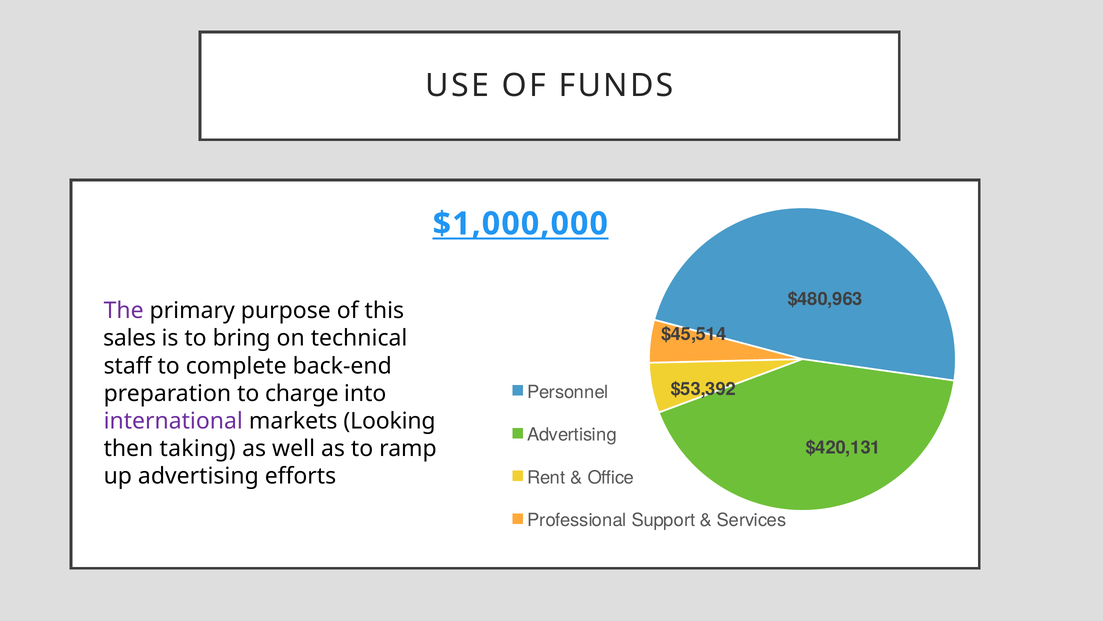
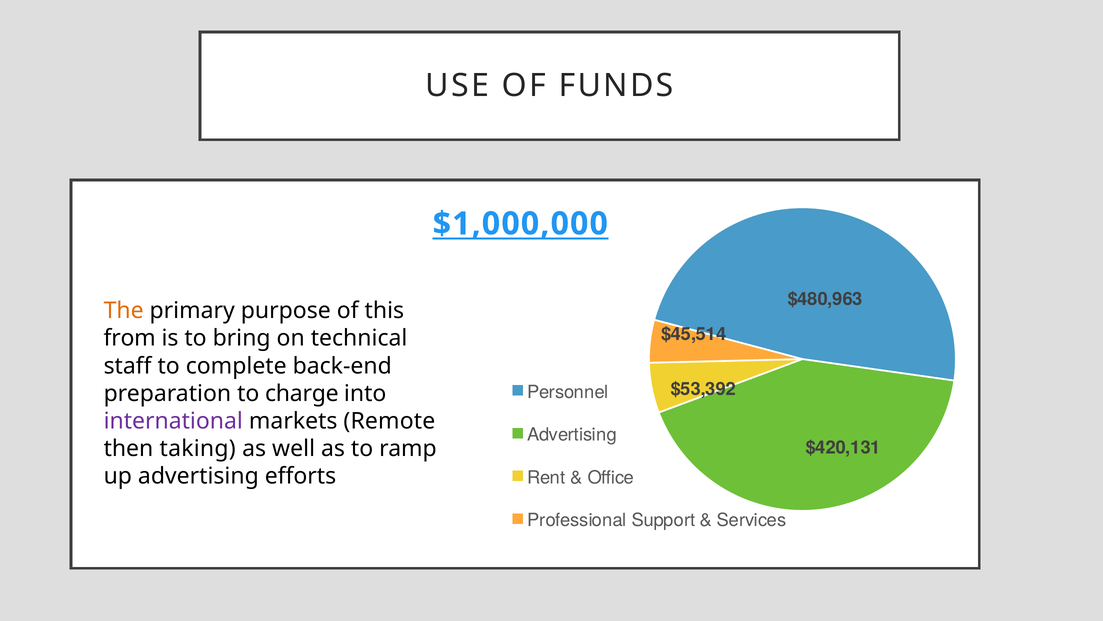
The colour: purple -> orange
sales: sales -> from
Looking: Looking -> Remote
